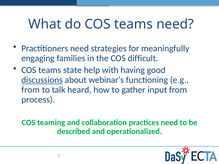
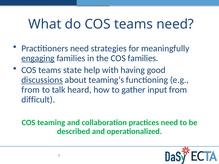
engaging underline: none -> present
COS difficult: difficult -> families
webinar’s: webinar’s -> teaming’s
process: process -> difficult
